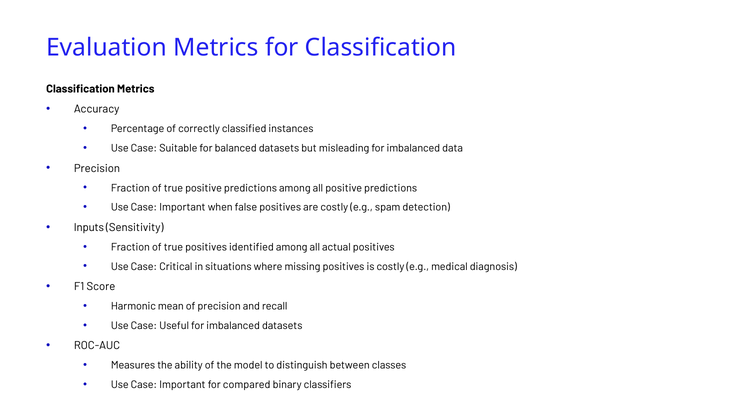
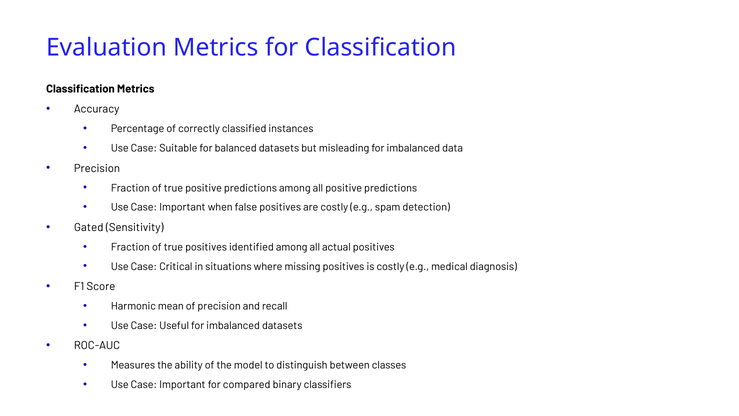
Inputs: Inputs -> Gated
